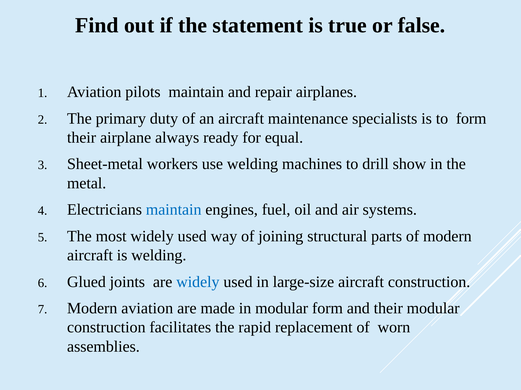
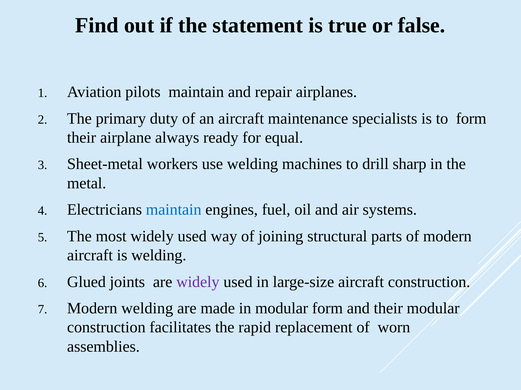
show: show -> sharp
widely at (198, 282) colour: blue -> purple
Modern aviation: aviation -> welding
